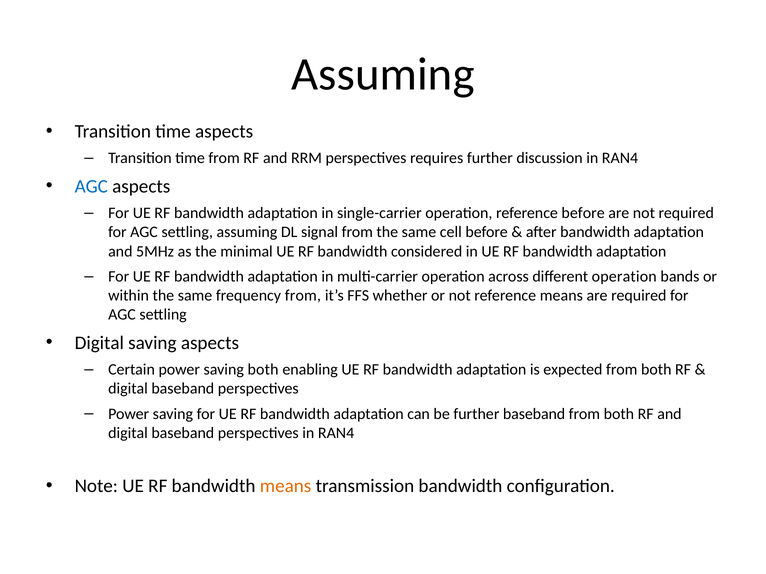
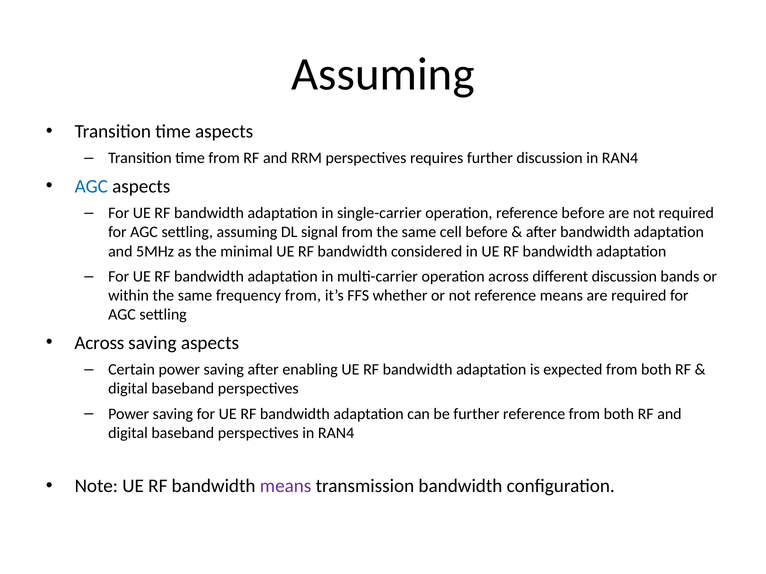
different operation: operation -> discussion
Digital at (99, 343): Digital -> Across
saving both: both -> after
further baseband: baseband -> reference
means at (286, 487) colour: orange -> purple
